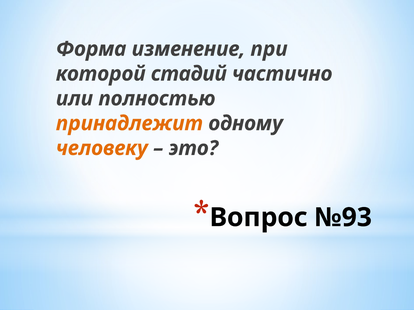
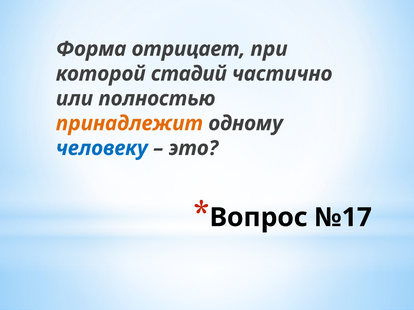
изменение: изменение -> отрицает
человеку colour: orange -> blue
№93: №93 -> №17
